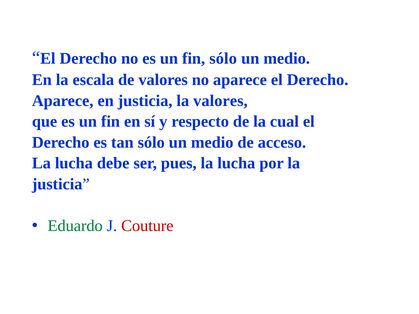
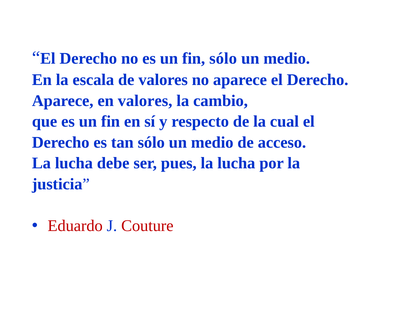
en justicia: justicia -> valores
la valores: valores -> cambio
Eduardo colour: green -> red
